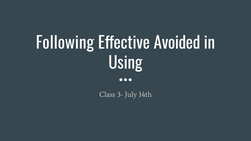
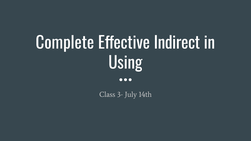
Following: Following -> Complete
Avoided: Avoided -> Indirect
